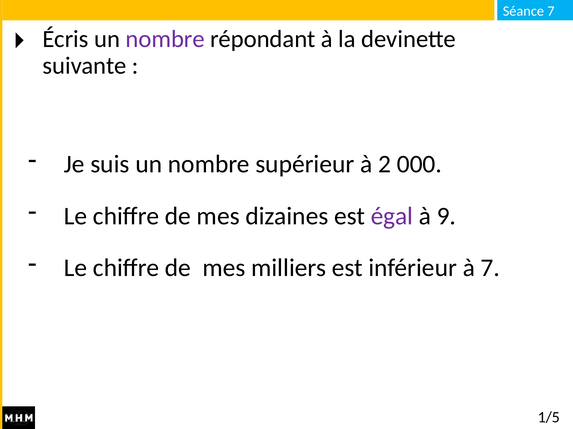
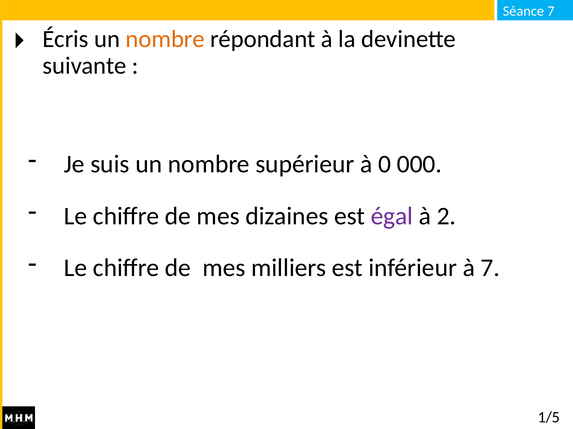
nombre at (165, 39) colour: purple -> orange
2: 2 -> 0
9: 9 -> 2
